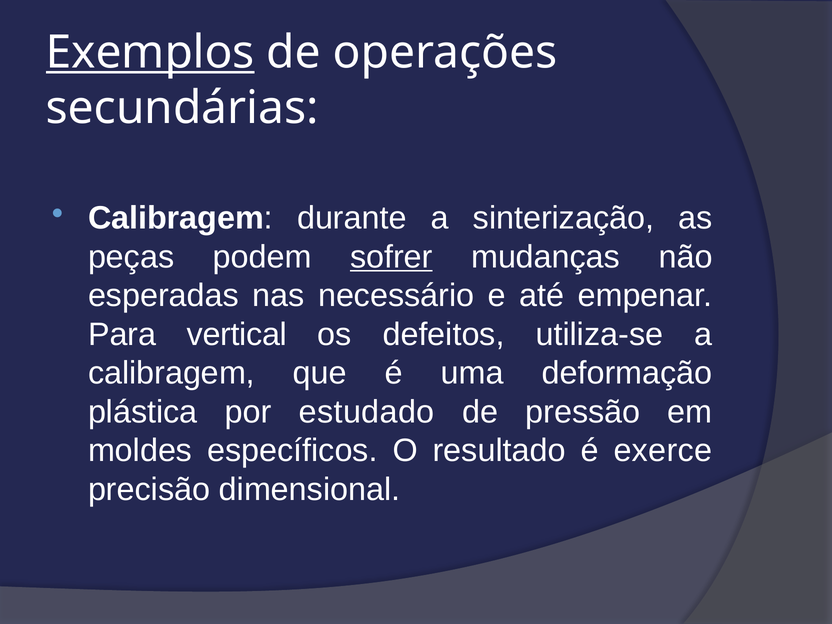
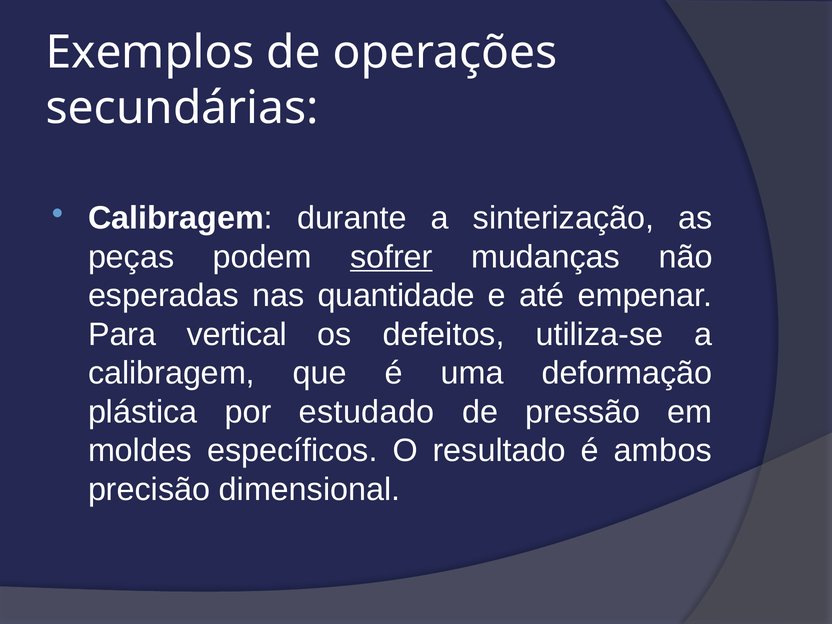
Exemplos underline: present -> none
necessário: necessário -> quantidade
exerce: exerce -> ambos
